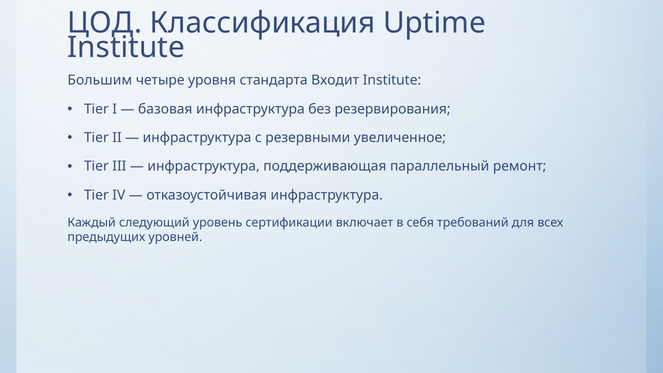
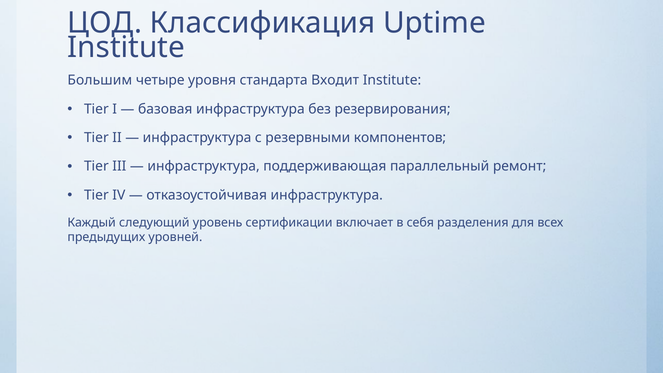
увеличенное: увеличенное -> компонентов
требований: требований -> разделения
